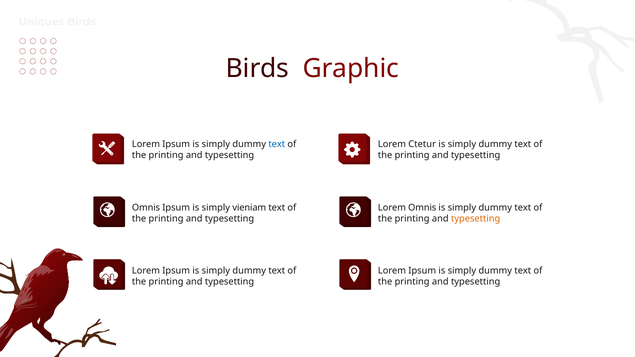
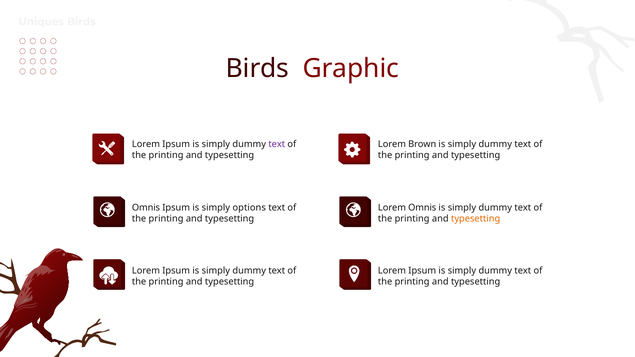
text at (277, 144) colour: blue -> purple
Ctetur: Ctetur -> Brown
vieniam: vieniam -> options
